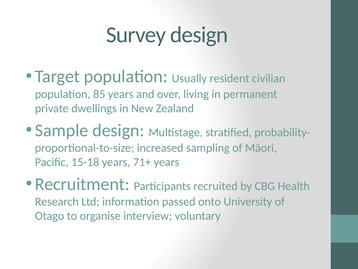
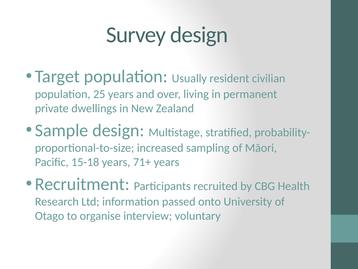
85: 85 -> 25
